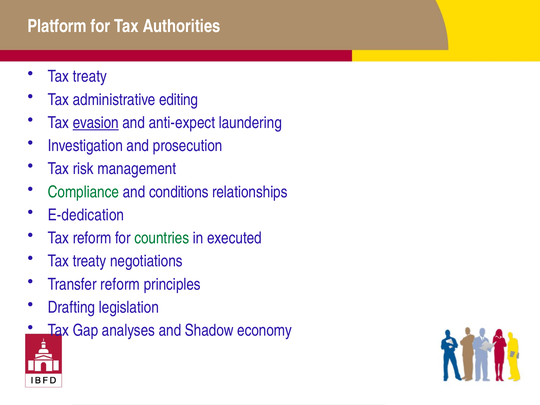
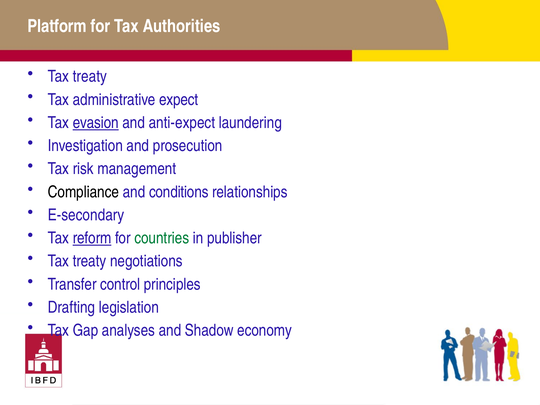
editing: editing -> expect
Compliance colour: green -> black
E-dedication: E-dedication -> E-secondary
reform at (92, 238) underline: none -> present
executed: executed -> publisher
Transfer reform: reform -> control
